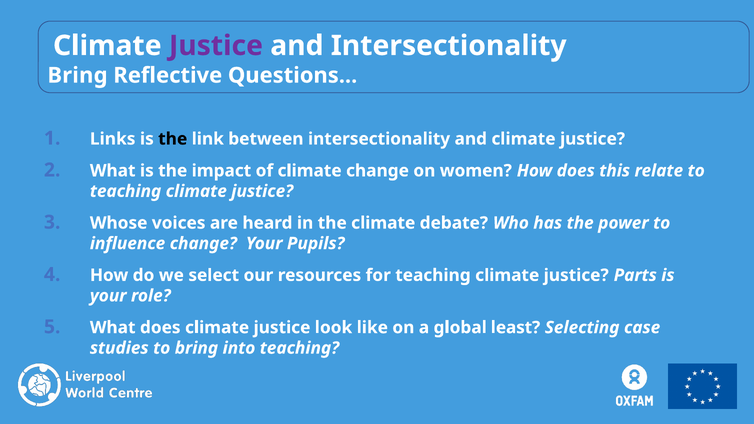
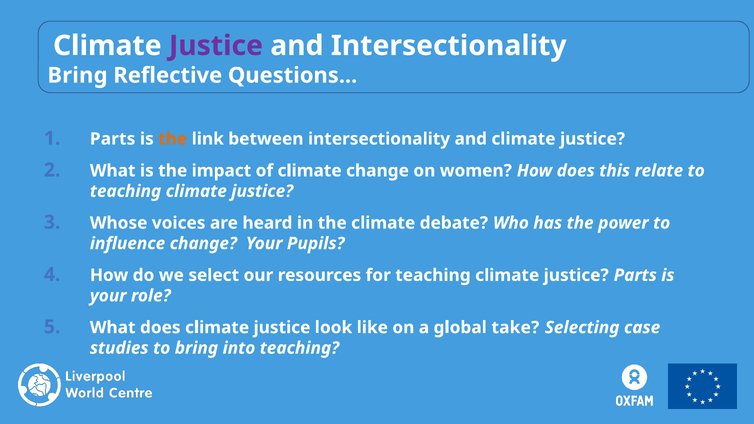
Links at (113, 139): Links -> Parts
the at (173, 139) colour: black -> orange
least: least -> take
